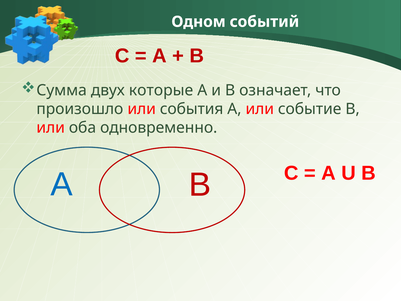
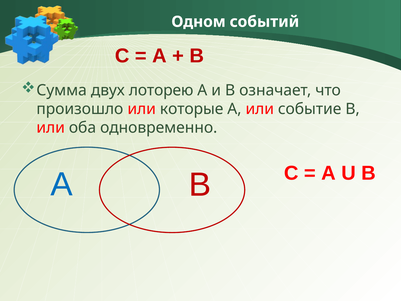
которые: которые -> лоторею
события: события -> которые
